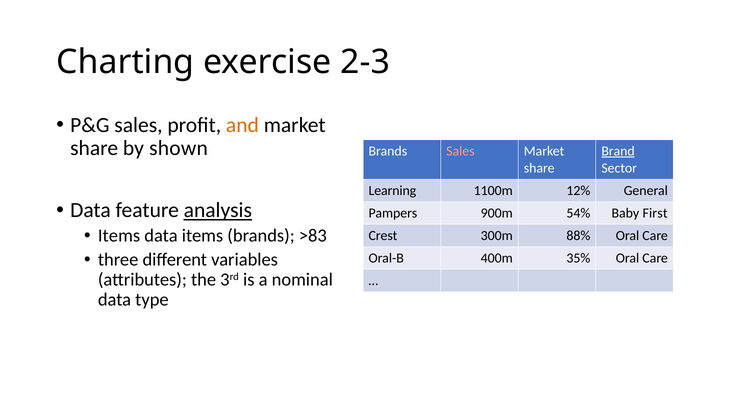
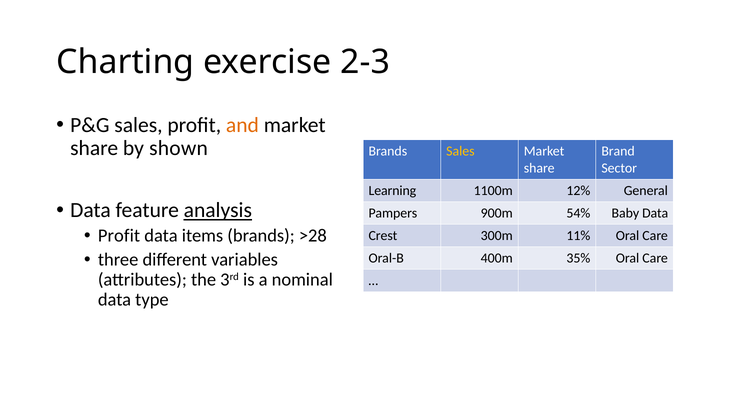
Sales at (460, 151) colour: pink -> yellow
Brand underline: present -> none
Baby First: First -> Data
Items at (119, 236): Items -> Profit
>83: >83 -> >28
88%: 88% -> 11%
